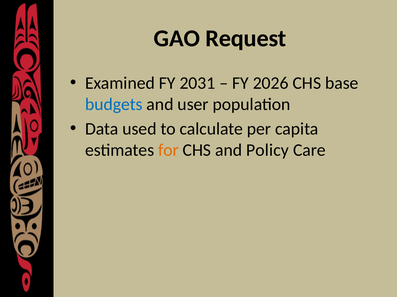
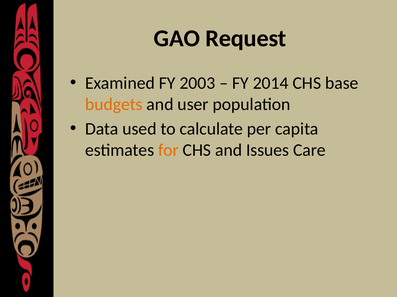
2031: 2031 -> 2003
2026: 2026 -> 2014
budgets colour: blue -> orange
Policy: Policy -> Issues
